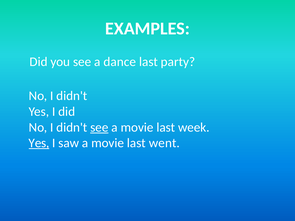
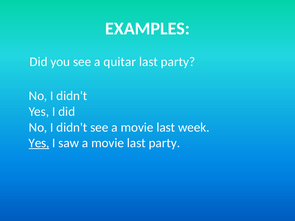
dance: dance -> quitar
see at (99, 127) underline: present -> none
movie last went: went -> party
